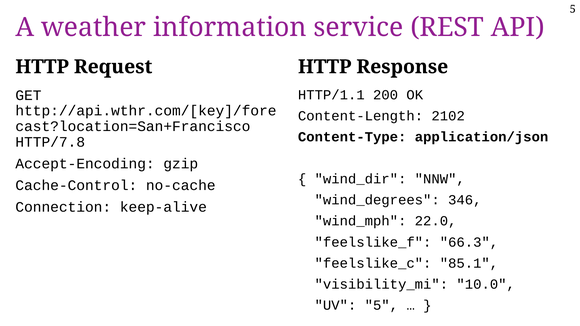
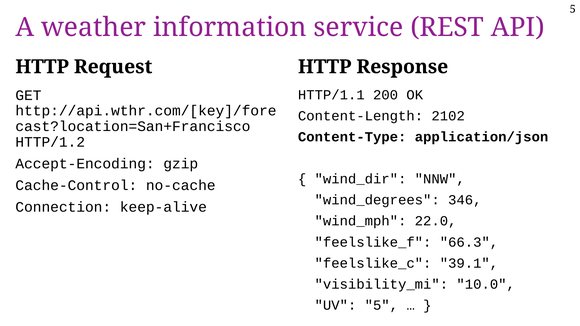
HTTP/7.8: HTTP/7.8 -> HTTP/1.2
85.1: 85.1 -> 39.1
